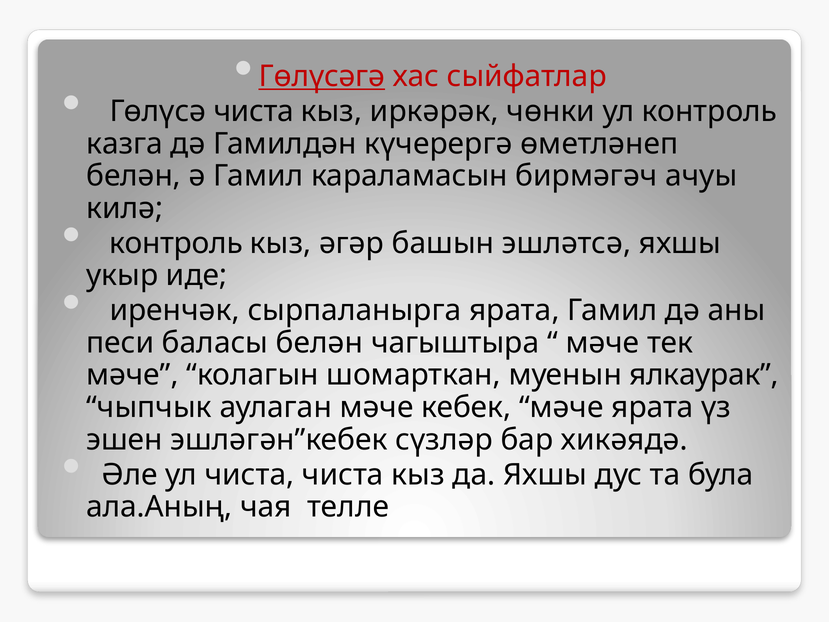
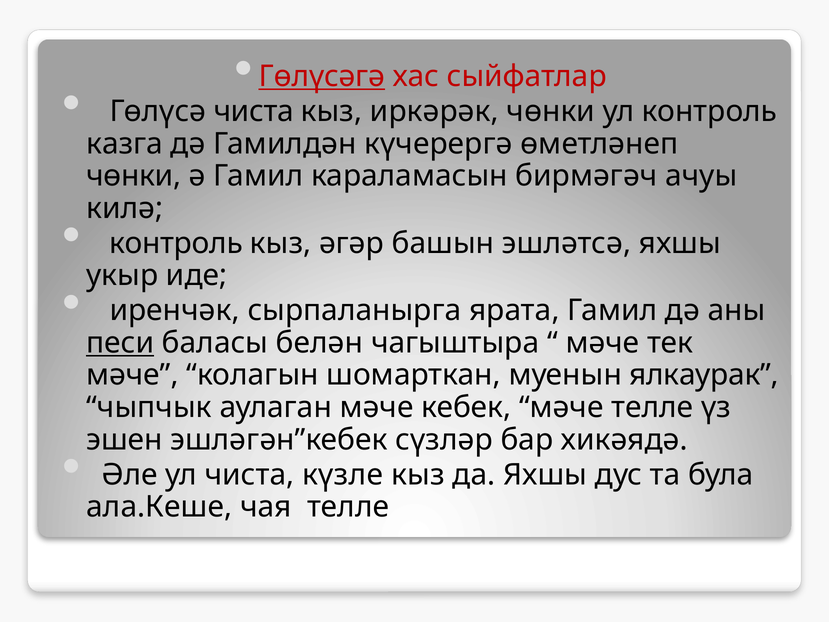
белән at (134, 176): белән -> чөнки
песи underline: none -> present
мәче ярата: ярата -> телле
чиста чиста: чиста -> күзле
ала.Аның: ала.Аның -> ала.Кеше
